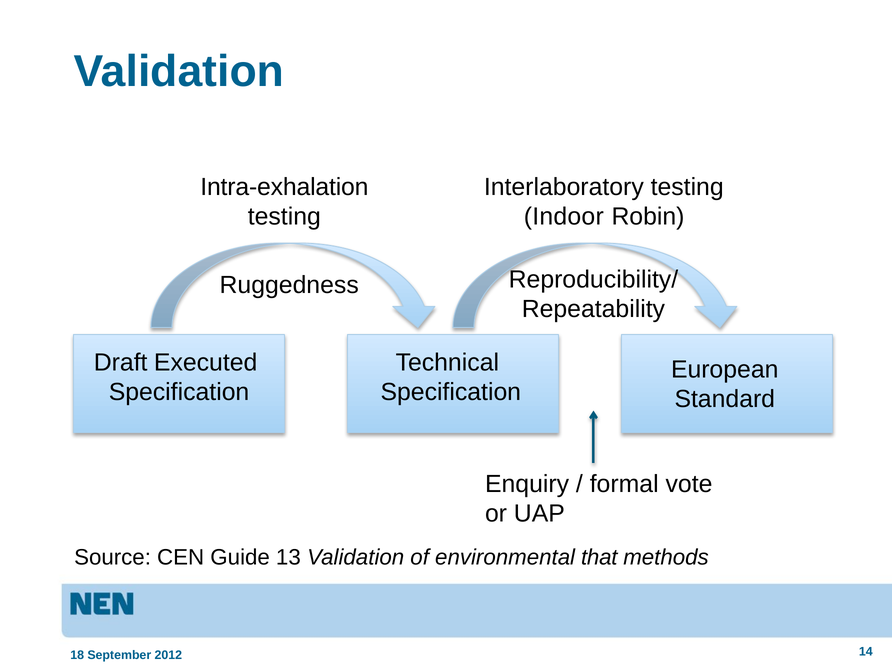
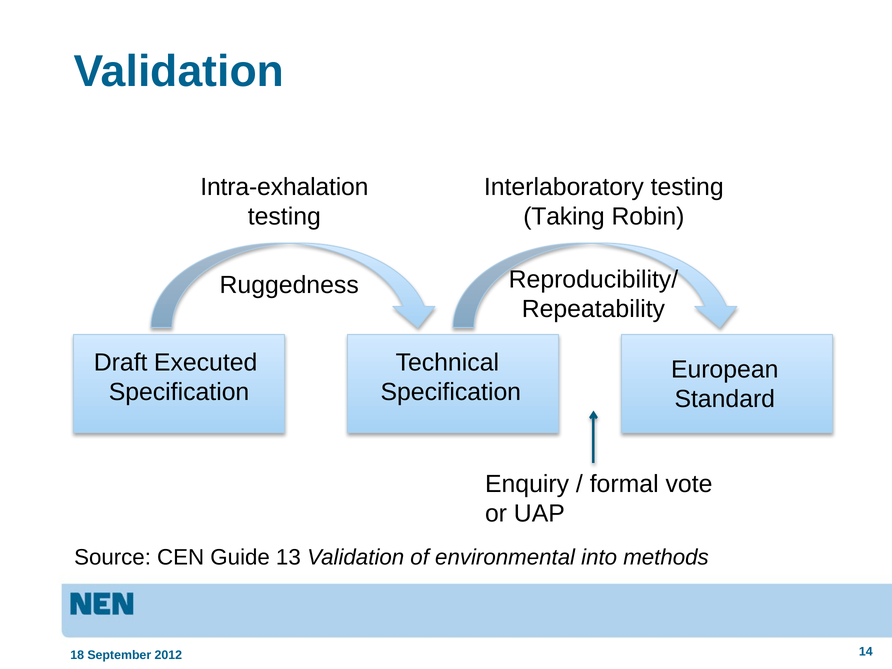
Indoor: Indoor -> Taking
that: that -> into
